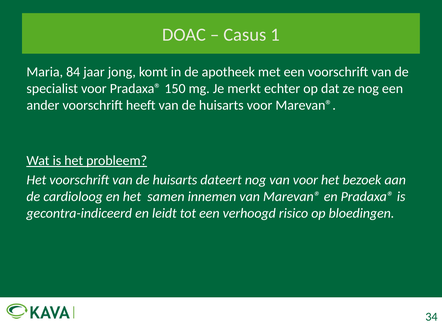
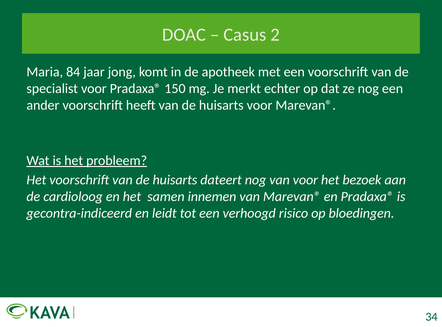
1: 1 -> 2
